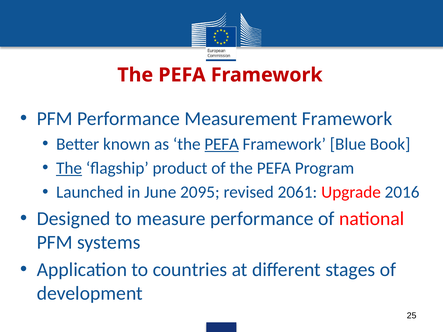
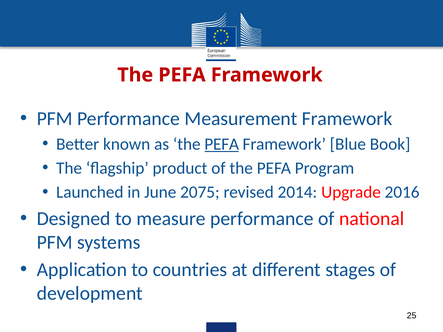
The at (69, 168) underline: present -> none
2095: 2095 -> 2075
2061: 2061 -> 2014
